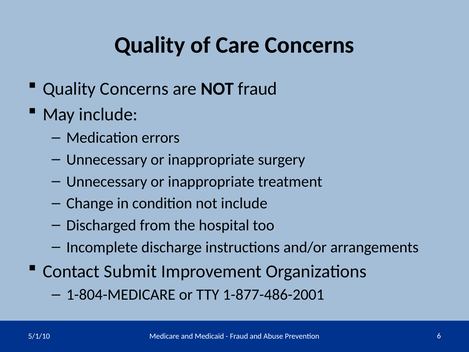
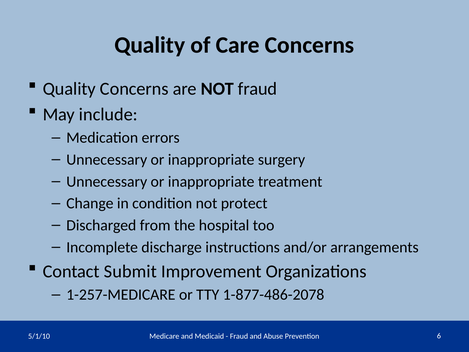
not include: include -> protect
1-804-MEDICARE: 1-804-MEDICARE -> 1-257-MEDICARE
1-877-486-2001: 1-877-486-2001 -> 1-877-486-2078
